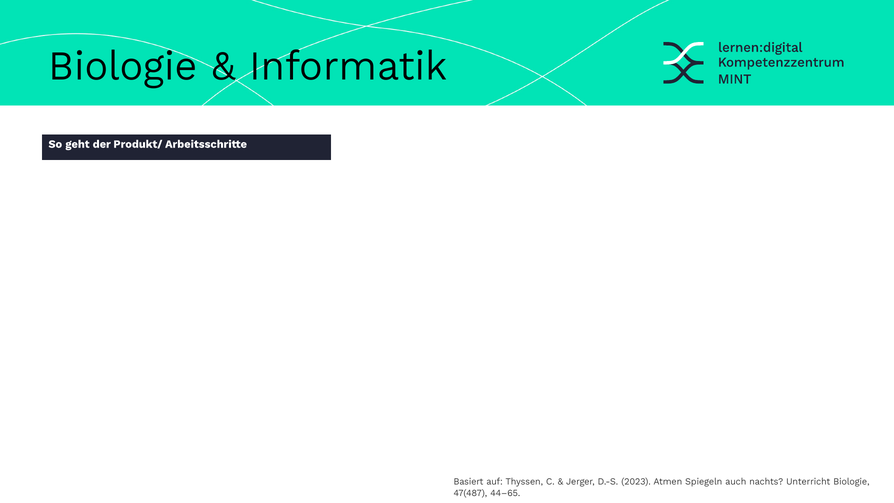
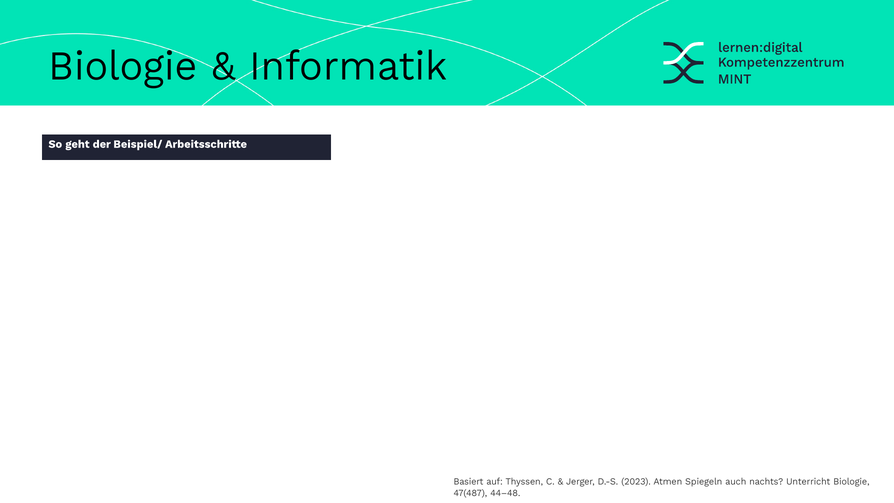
Produkt/: Produkt/ -> Beispiel/
44–65: 44–65 -> 44–48
